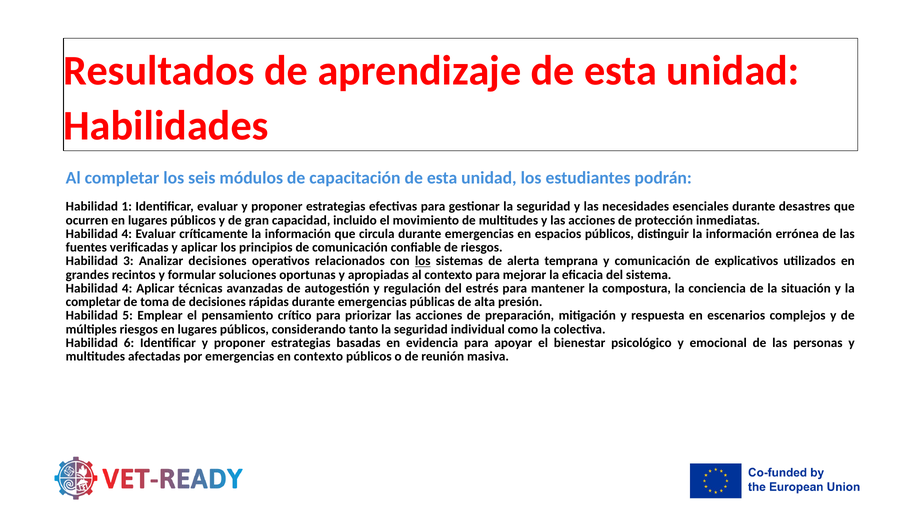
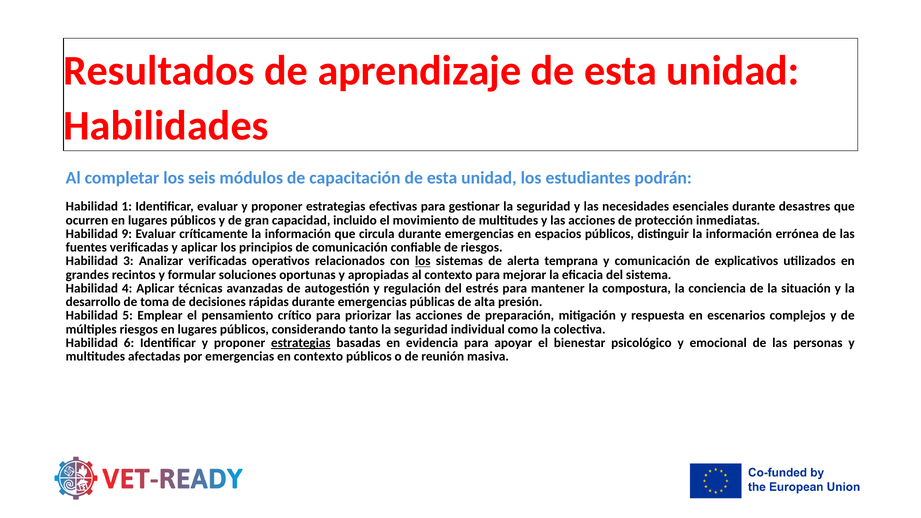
4 at (127, 234): 4 -> 9
Analizar decisiones: decisiones -> verificadas
completar at (93, 302): completar -> desarrollo
estrategias at (301, 343) underline: none -> present
